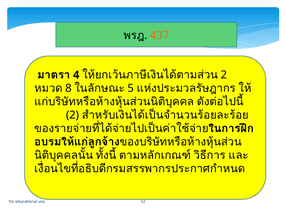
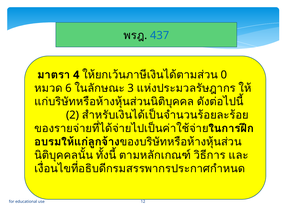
437 colour: orange -> blue
2 at (224, 75): 2 -> 0
8: 8 -> 6
5: 5 -> 3
